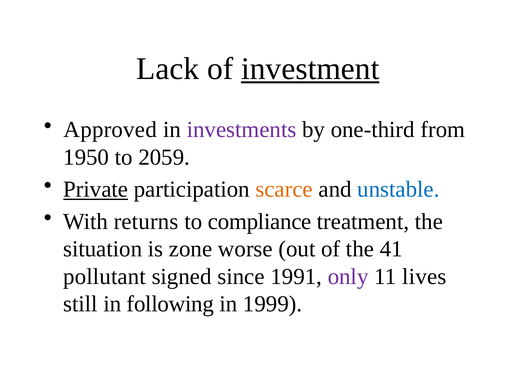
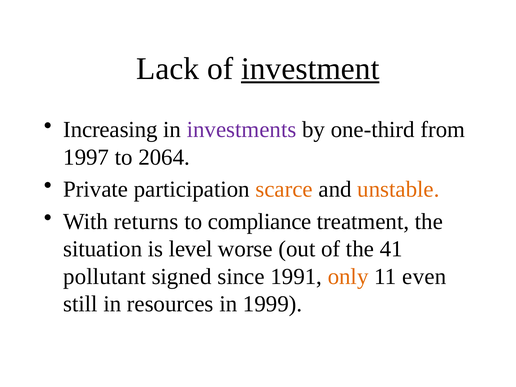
Approved: Approved -> Increasing
1950: 1950 -> 1997
2059: 2059 -> 2064
Private underline: present -> none
unstable colour: blue -> orange
zone: zone -> level
only colour: purple -> orange
lives: lives -> even
following: following -> resources
